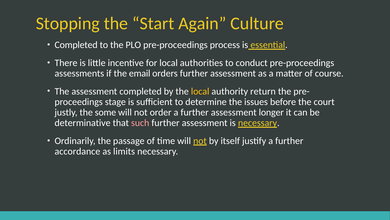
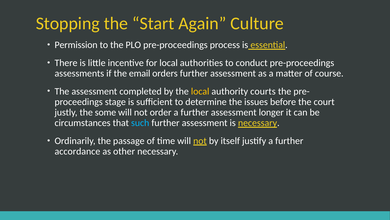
Completed at (76, 45): Completed -> Permission
return: return -> courts
determinative: determinative -> circumstances
such colour: pink -> light blue
limits: limits -> other
